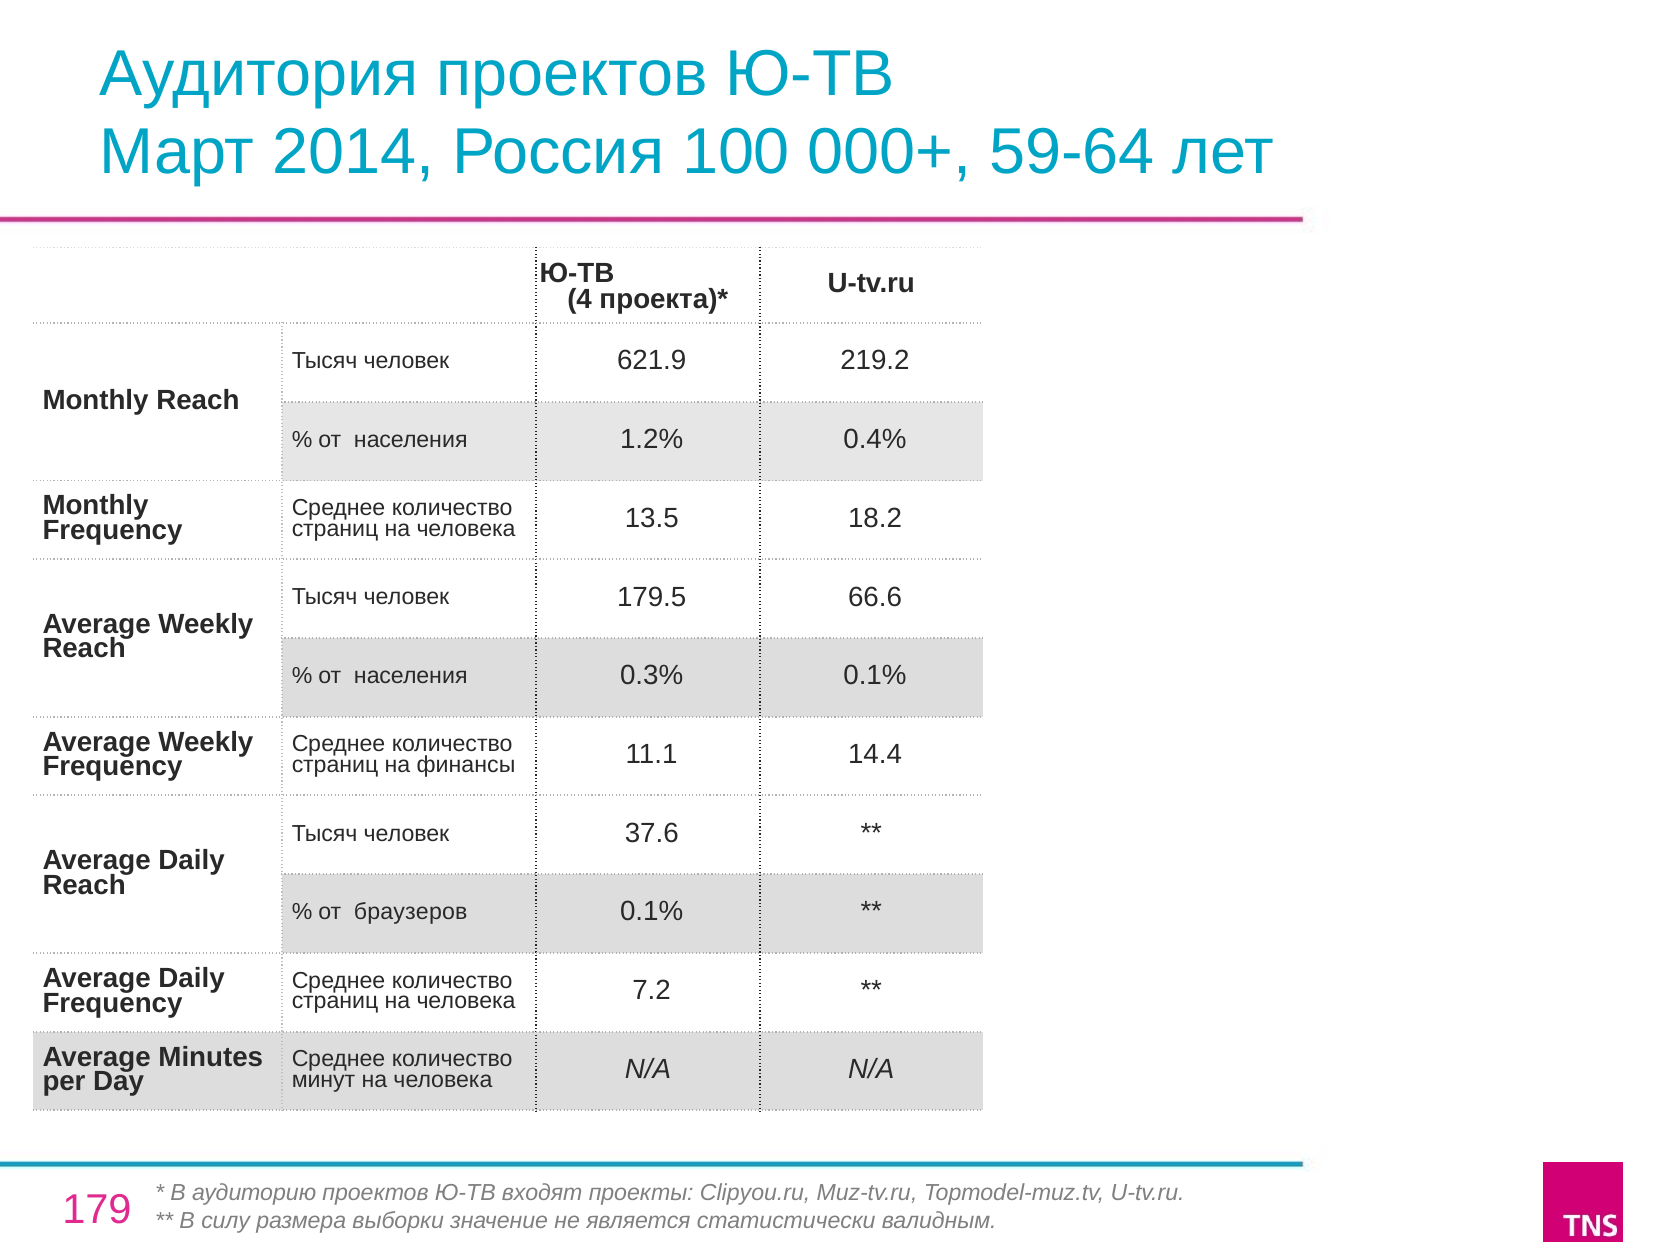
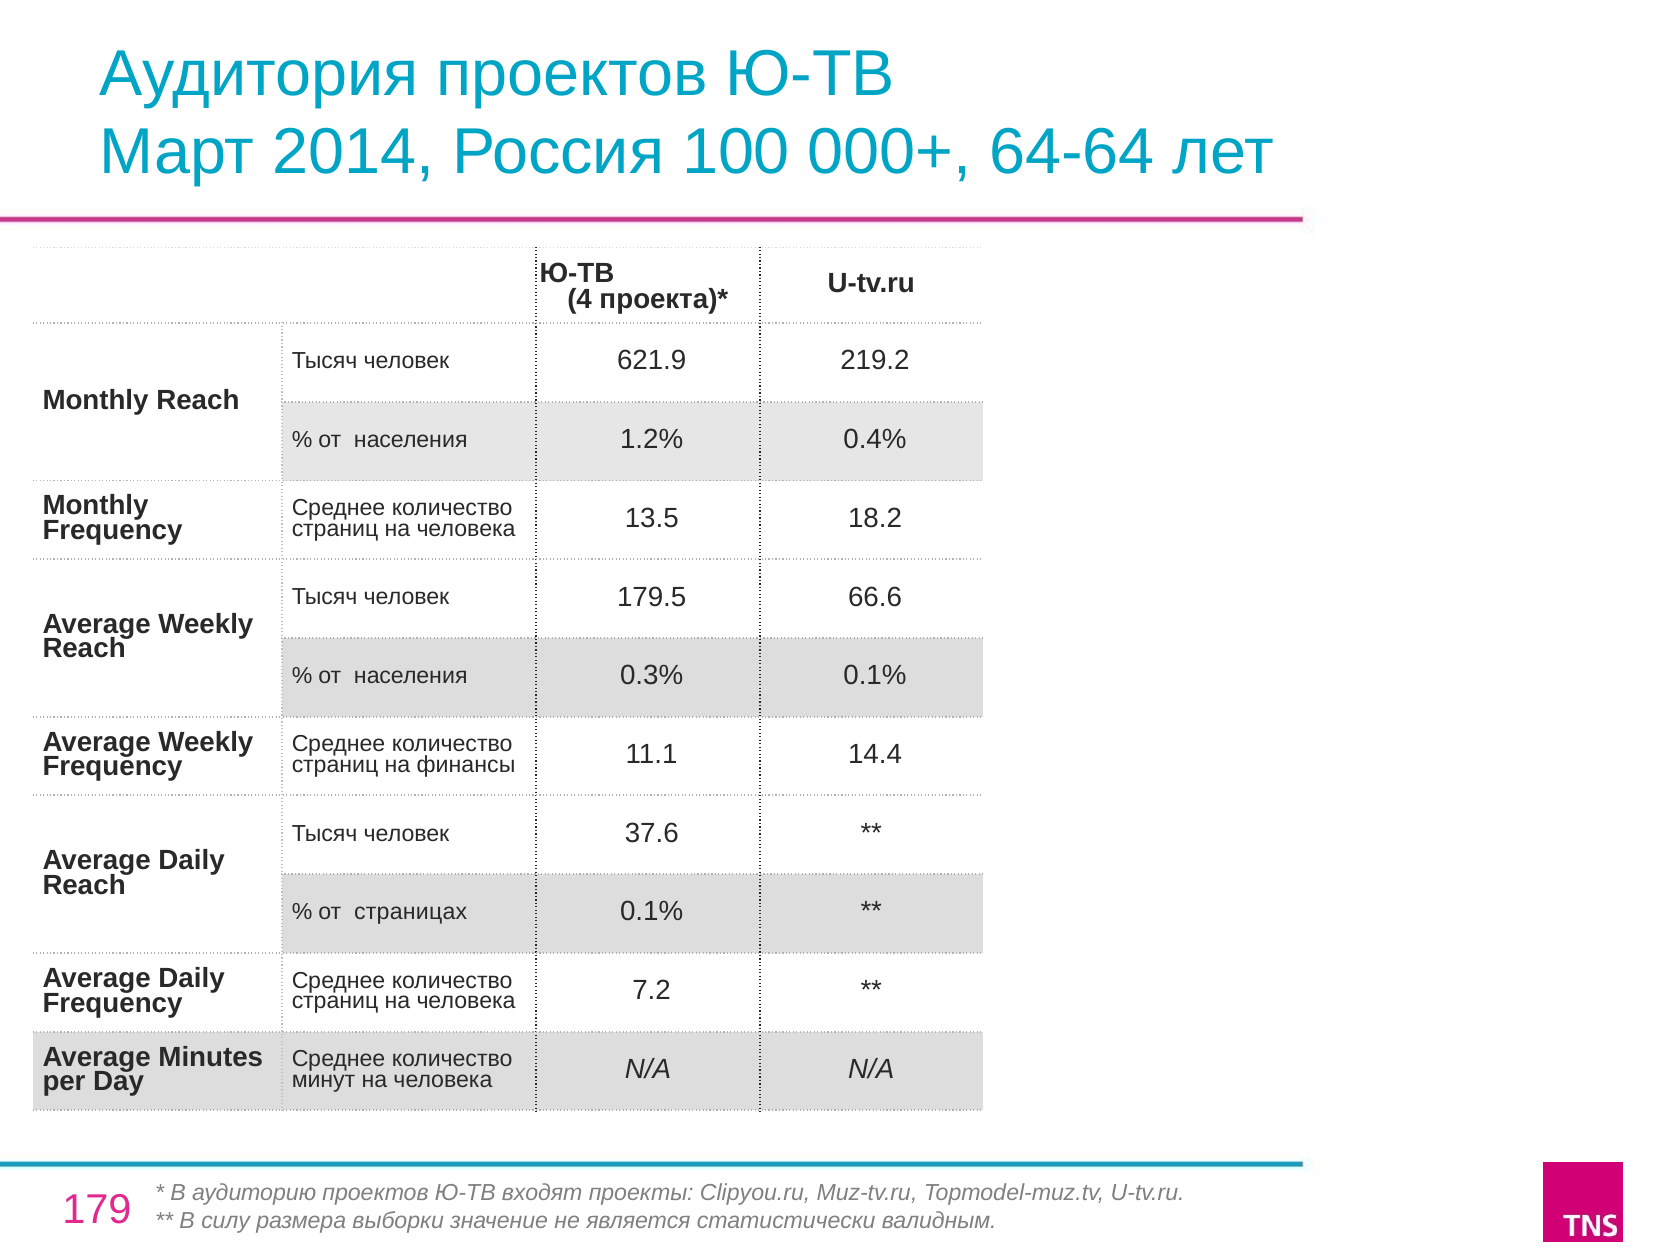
59-64: 59-64 -> 64-64
браузеров: браузеров -> страницах
